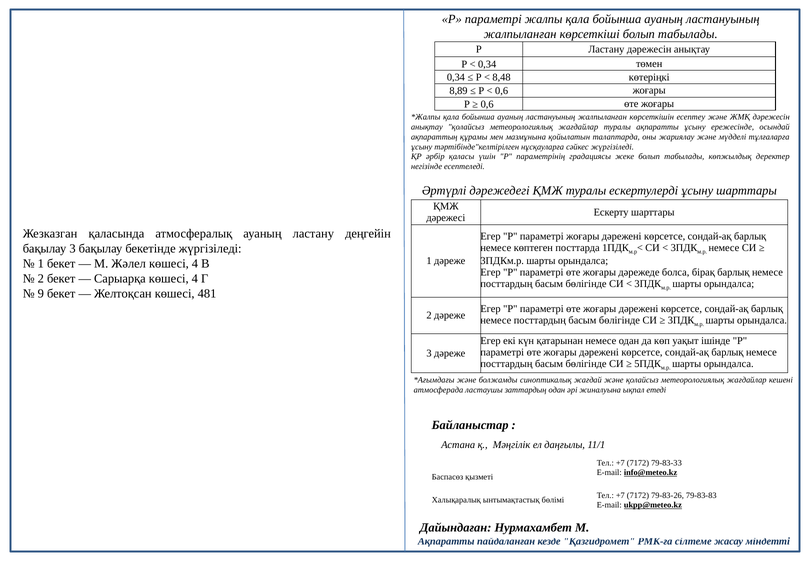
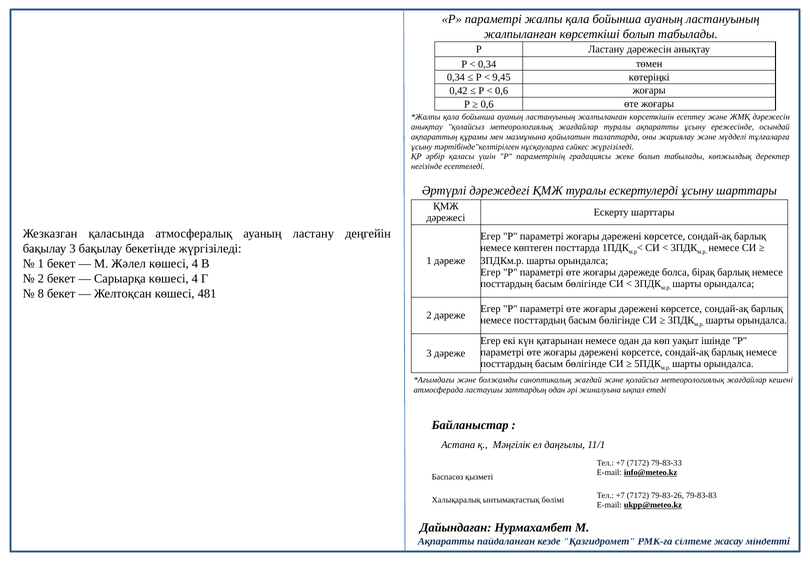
8,48: 8,48 -> 9,45
8,89: 8,89 -> 0,42
9: 9 -> 8
